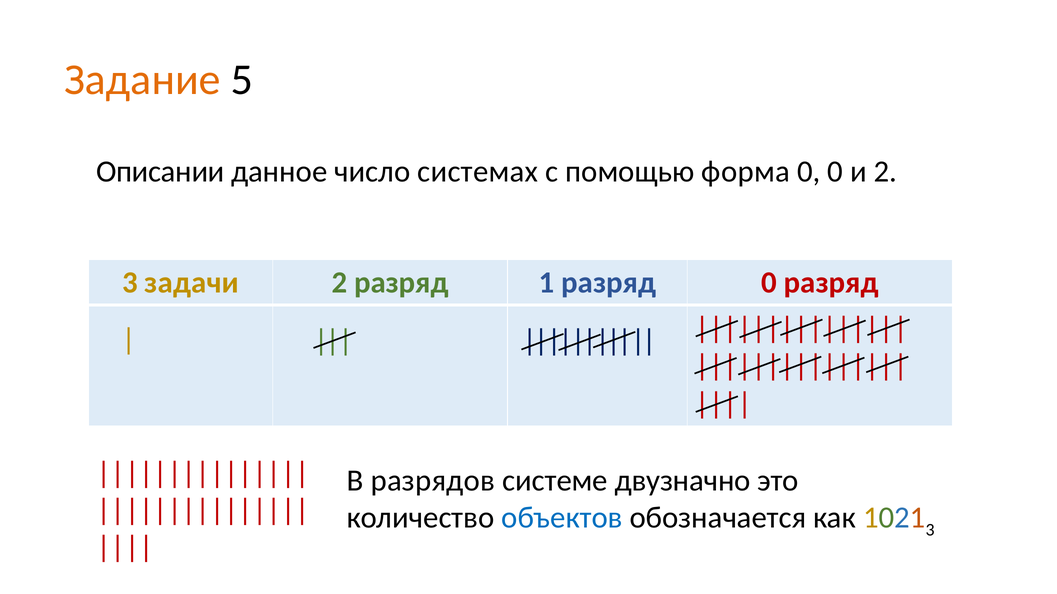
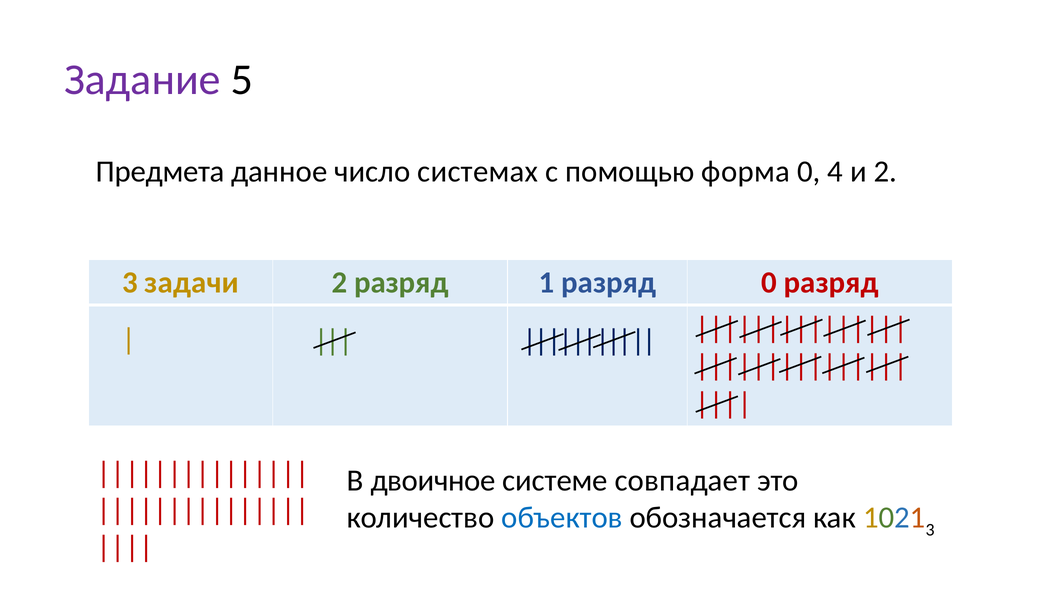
Задание colour: orange -> purple
Описании: Описании -> Предмета
0 0: 0 -> 4
разрядов: разрядов -> двоичное
двузначно: двузначно -> совпадает
